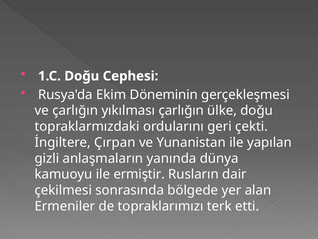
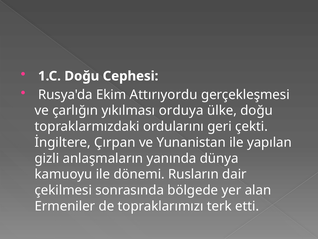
Döneminin: Döneminin -> Attırıyordu
yıkılması çarlığın: çarlığın -> orduya
ermiştir: ermiştir -> dönemi
